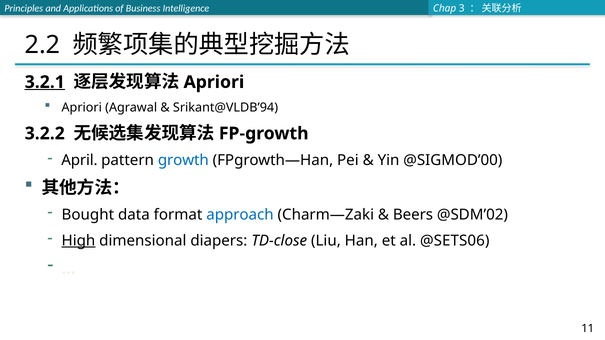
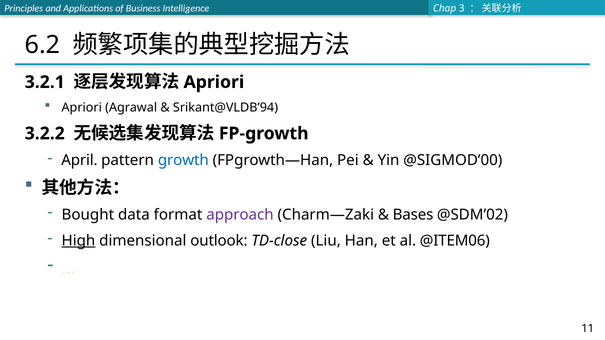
2.2: 2.2 -> 6.2
3.2.1 underline: present -> none
approach colour: blue -> purple
Beers: Beers -> Bases
diapers: diapers -> outlook
@SETS06: @SETS06 -> @ITEM06
